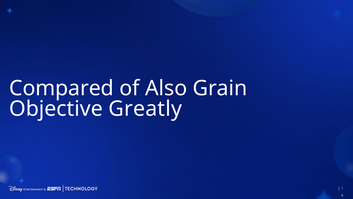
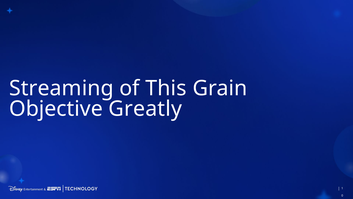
Compared: Compared -> Streaming
Also: Also -> This
